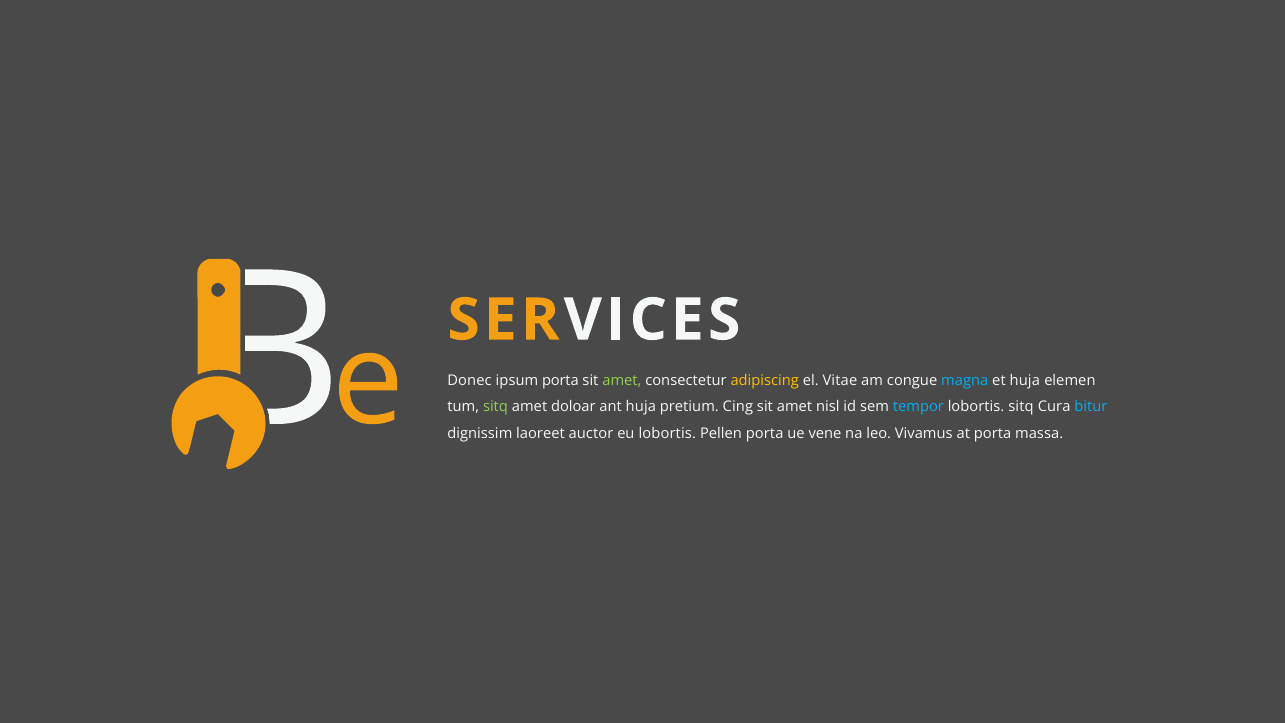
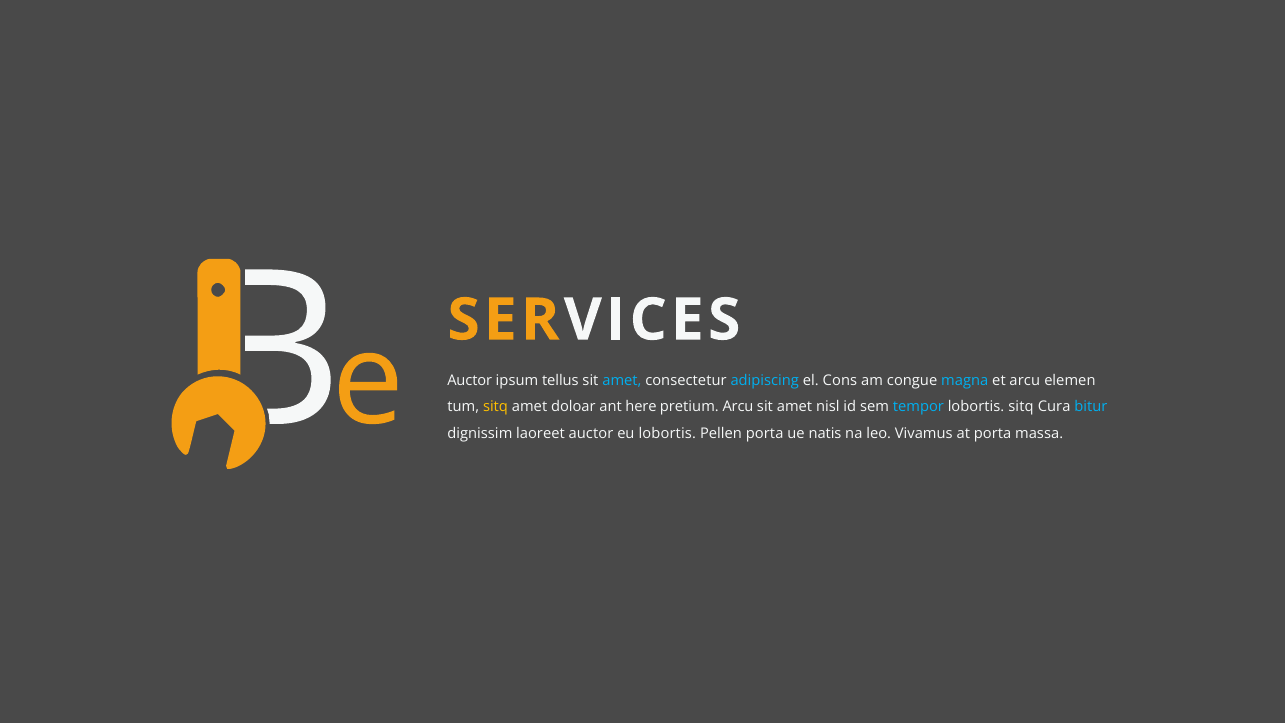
Donec at (470, 380): Donec -> Auctor
ipsum porta: porta -> tellus
amet at (622, 380) colour: light green -> light blue
adipiscing colour: yellow -> light blue
Vitae: Vitae -> Cons
et huja: huja -> arcu
sitq at (495, 407) colour: light green -> yellow
ant huja: huja -> here
pretium Cing: Cing -> Arcu
vene: vene -> natis
